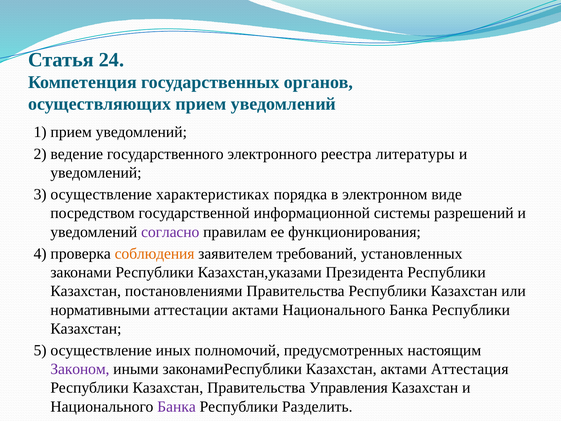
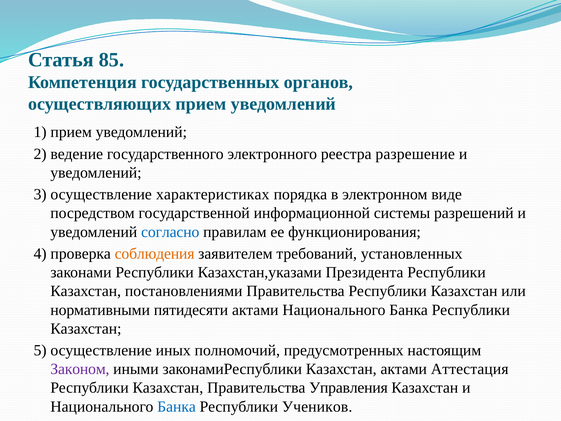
24: 24 -> 85
литературы: литературы -> разрешение
согласно colour: purple -> blue
аттестации: аттестации -> пятидесяти
Банка at (177, 406) colour: purple -> blue
Разделить: Разделить -> Учеников
